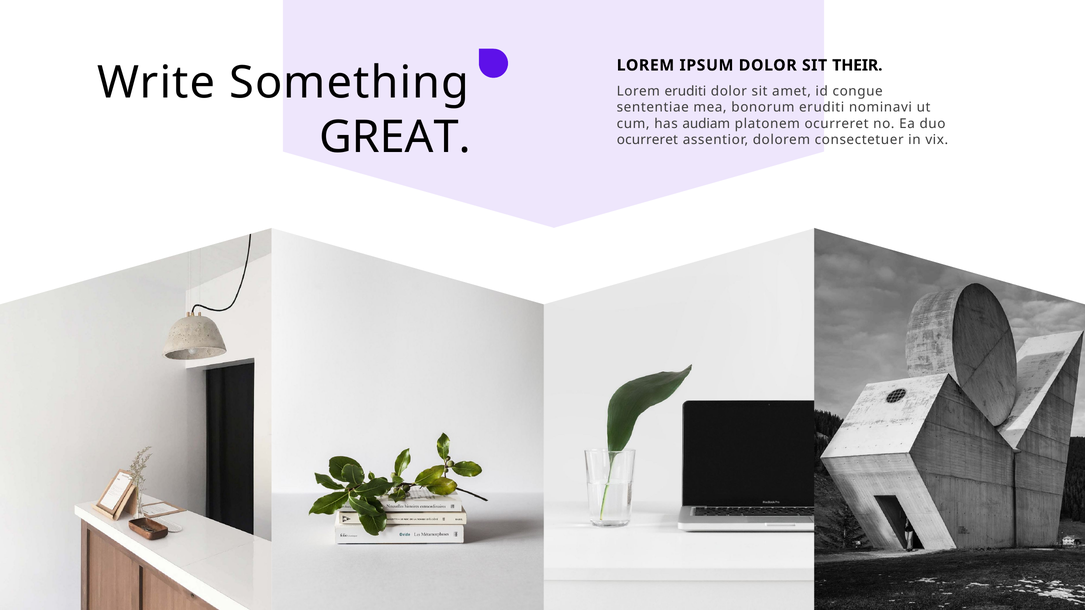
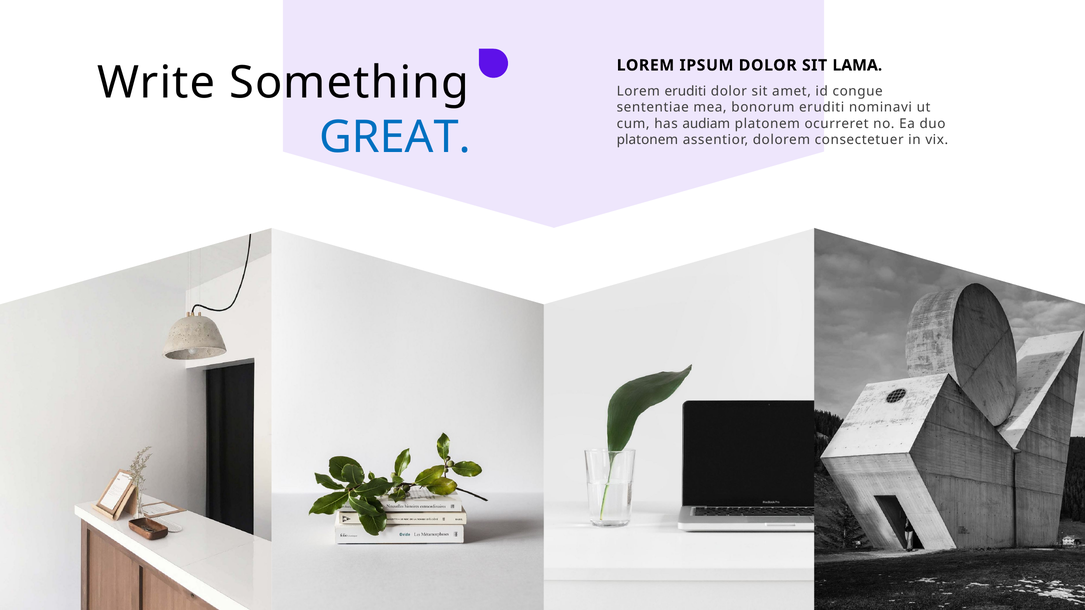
THEIR: THEIR -> LAMA
GREAT colour: black -> blue
ocurreret at (647, 140): ocurreret -> platonem
